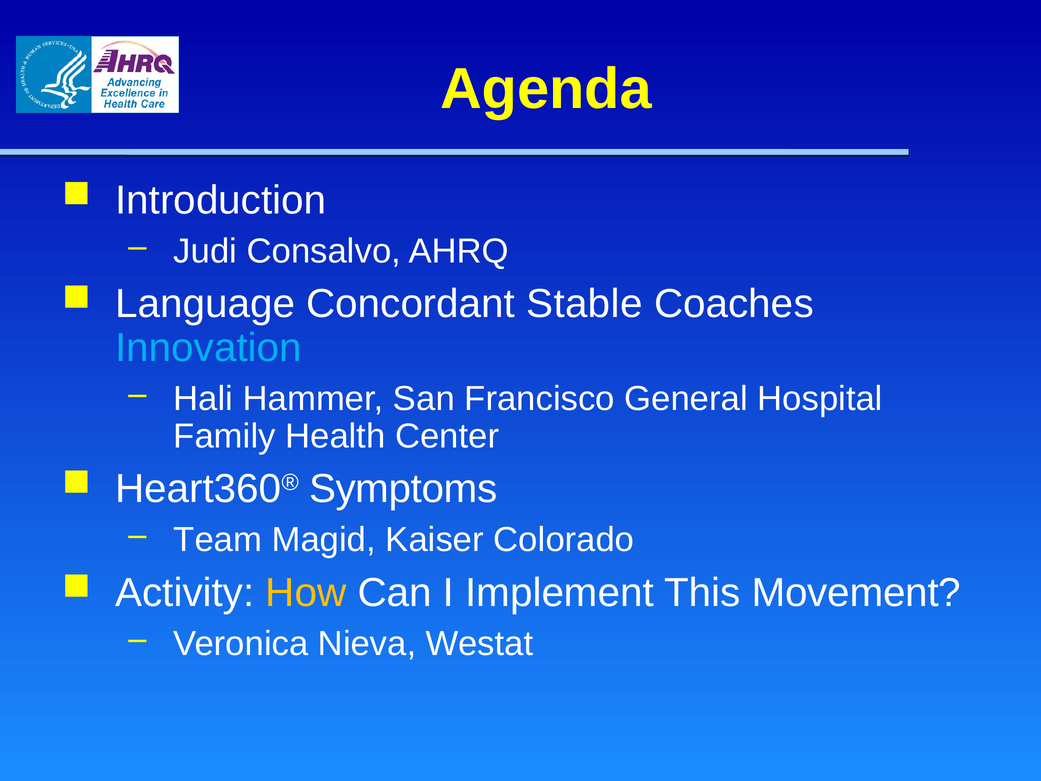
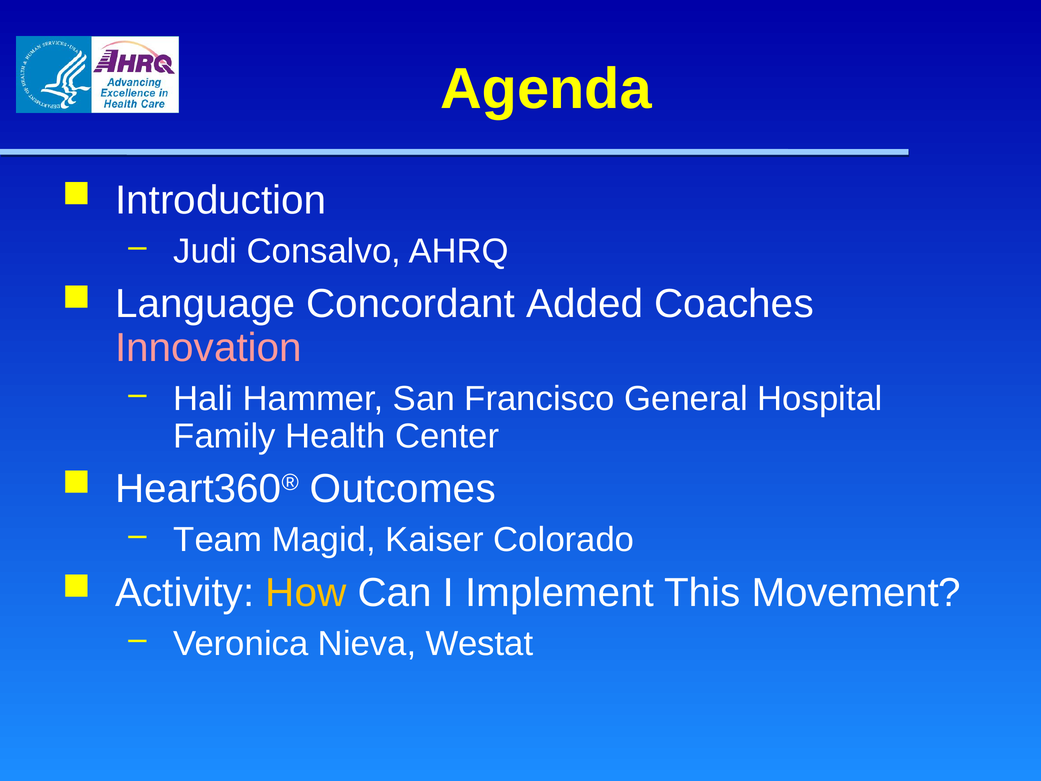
Stable: Stable -> Added
Innovation colour: light blue -> pink
Symptoms: Symptoms -> Outcomes
